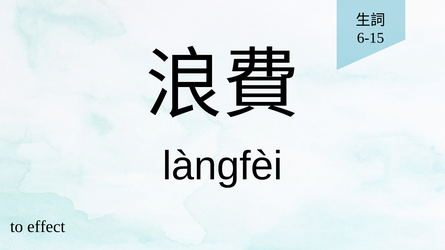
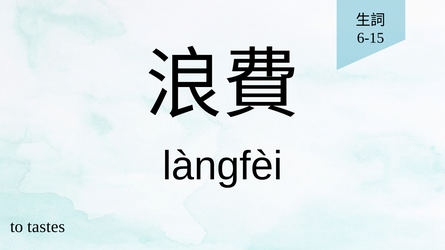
effect: effect -> tastes
